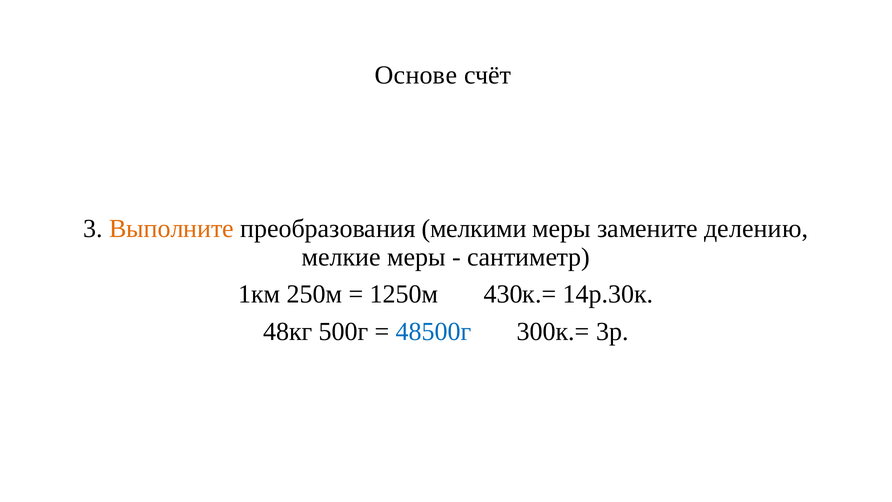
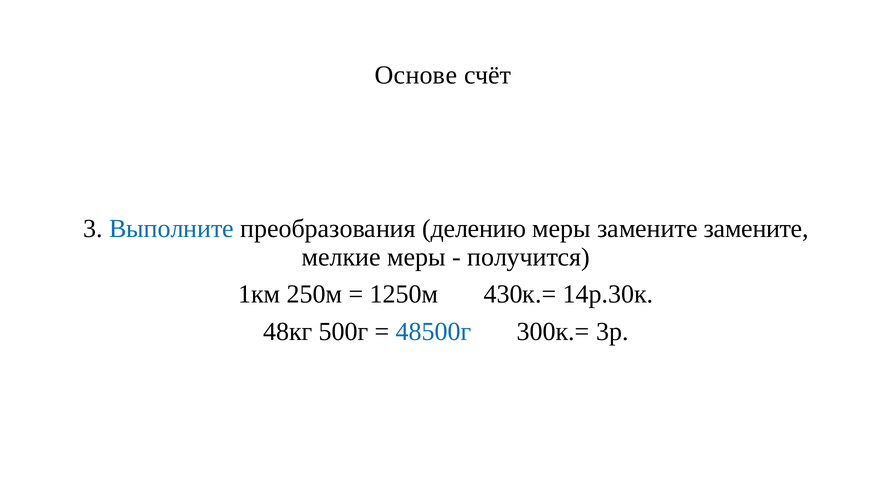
Выполните colour: orange -> blue
мелкими: мелкими -> делению
замените делению: делению -> замените
сантиметр: сантиметр -> получится
